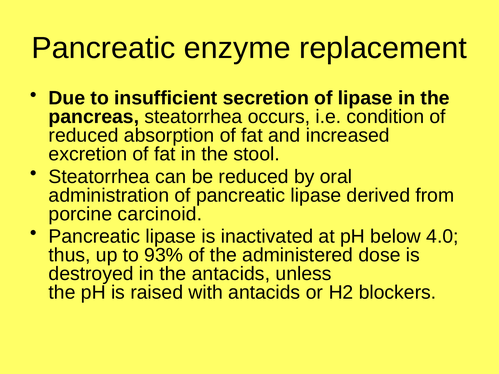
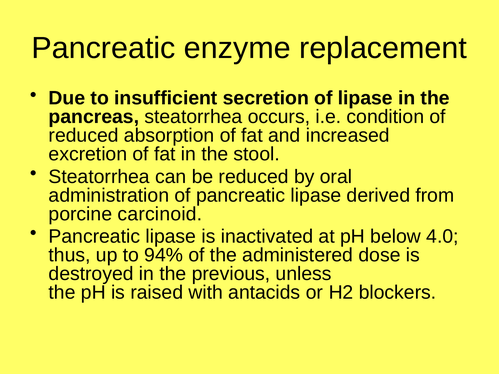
93%: 93% -> 94%
the antacids: antacids -> previous
